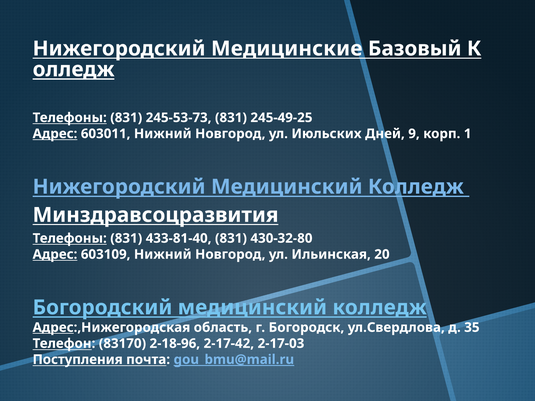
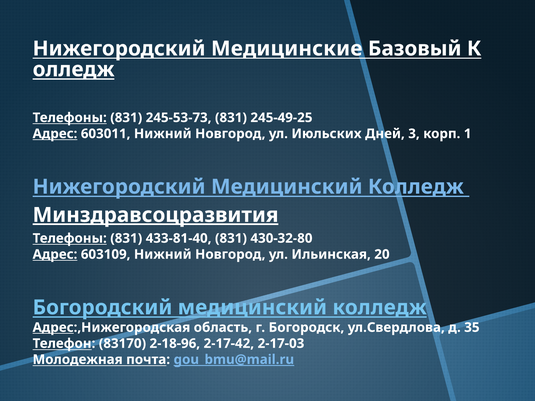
9: 9 -> 3
Минздравсоцразвития underline: none -> present
Поступления: Поступления -> Молодежная
